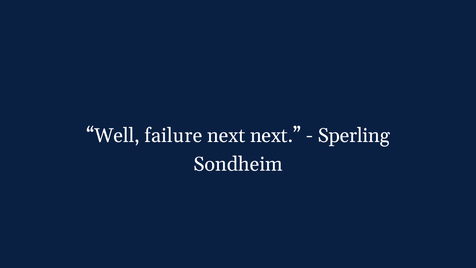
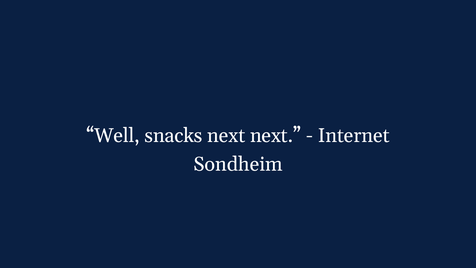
failure: failure -> snacks
Sperling: Sperling -> Internet
